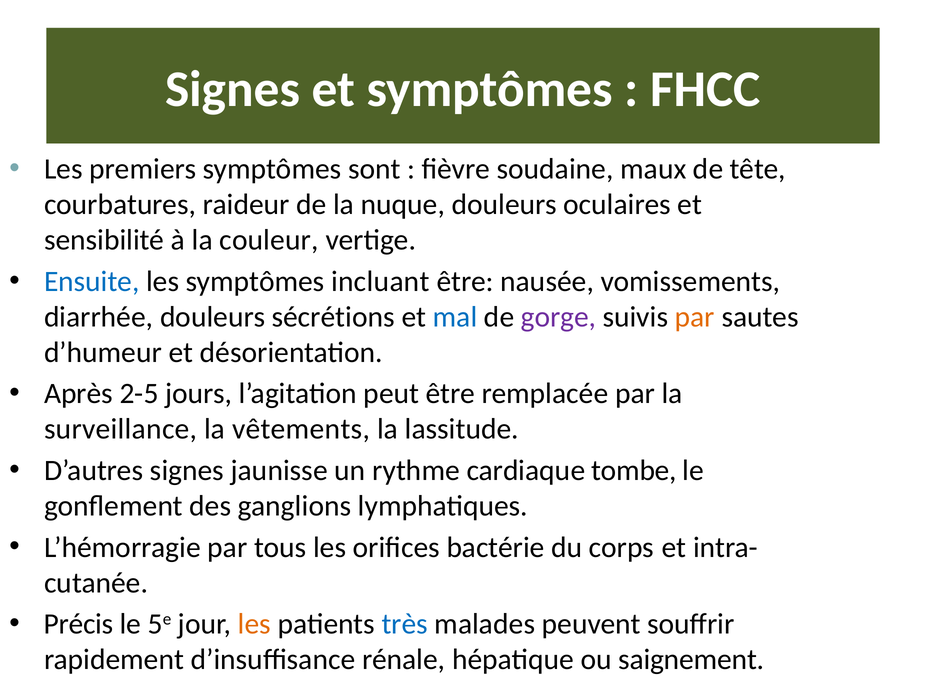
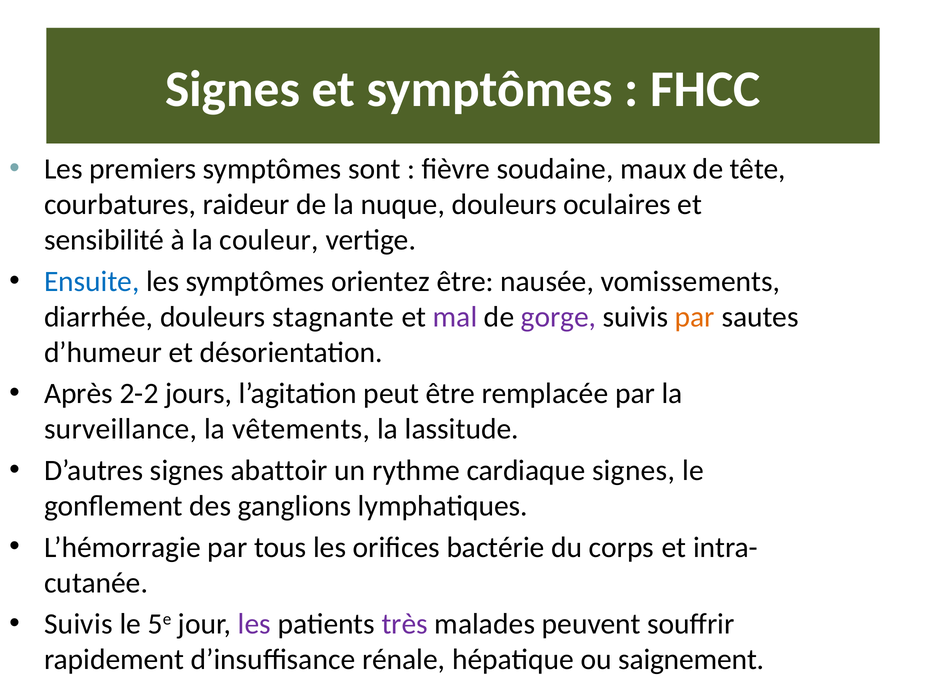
incluant: incluant -> orientez
sécrétions: sécrétions -> stagnante
mal colour: blue -> purple
2-5: 2-5 -> 2-2
jaunisse: jaunisse -> abattoir
cardiaque tombe: tombe -> signes
Précis at (79, 625): Précis -> Suivis
les at (254, 625) colour: orange -> purple
très colour: blue -> purple
